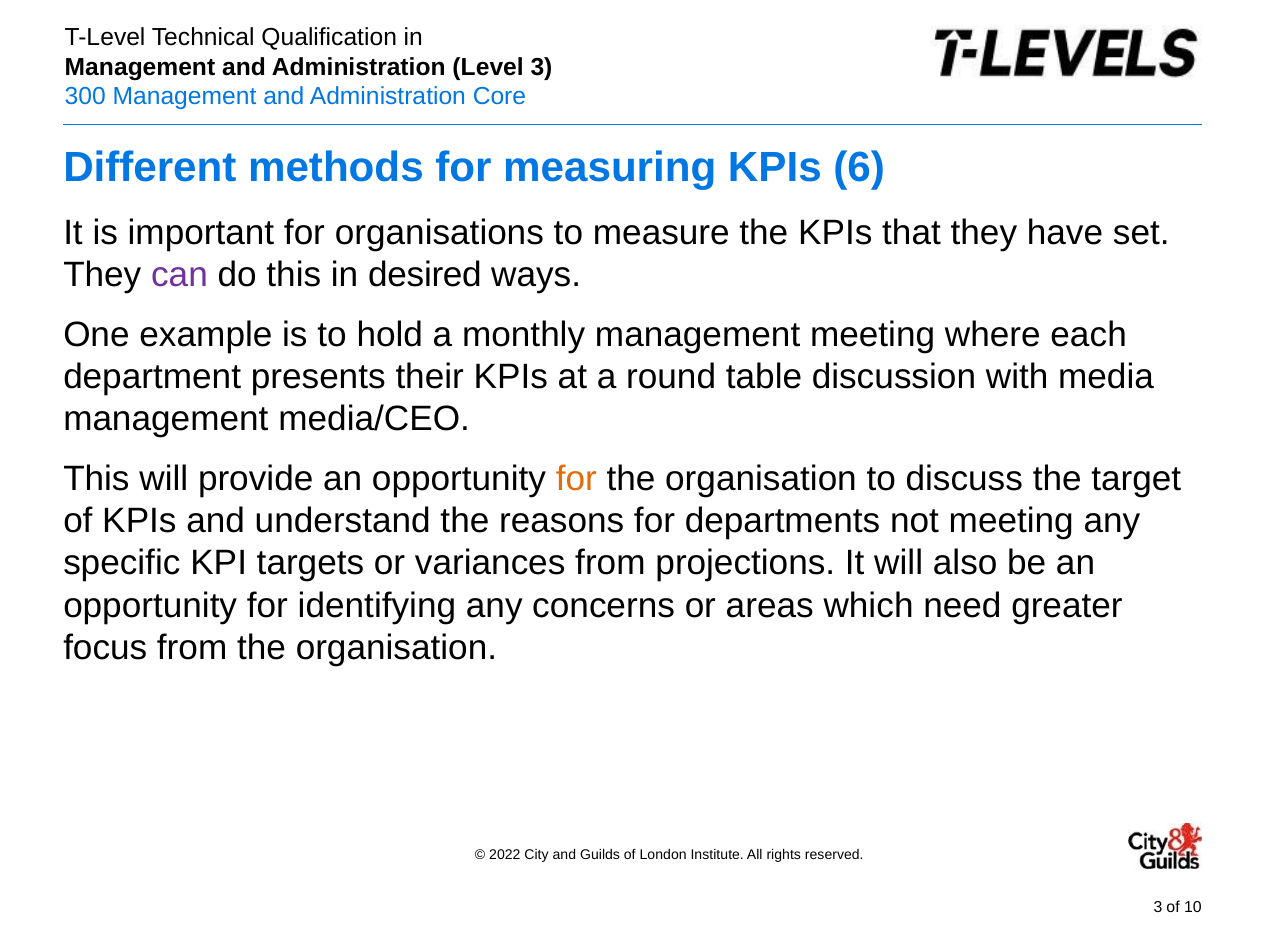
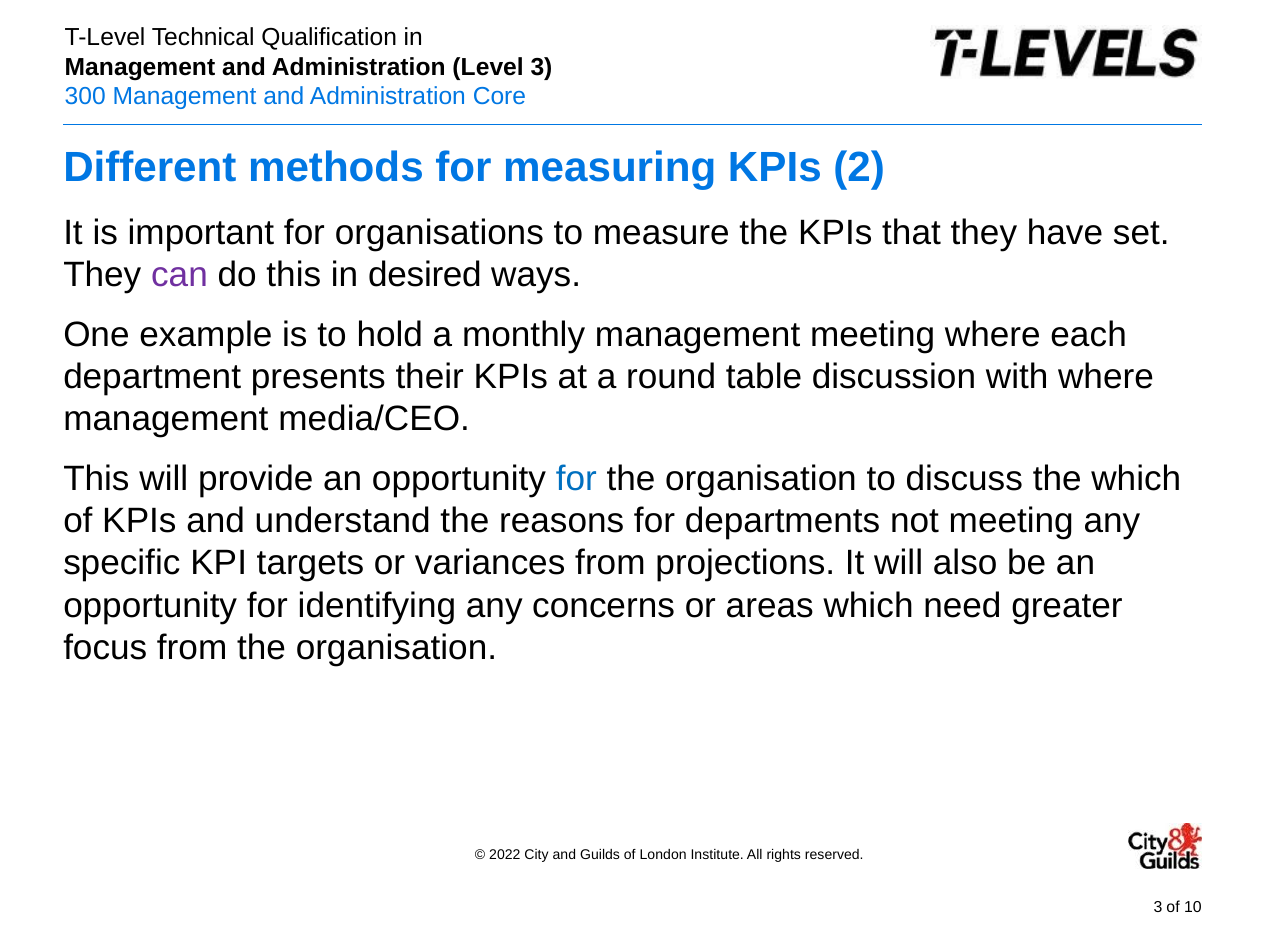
6: 6 -> 2
with media: media -> where
for at (576, 479) colour: orange -> blue
the target: target -> which
